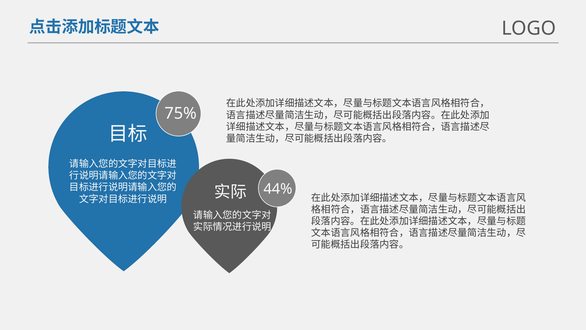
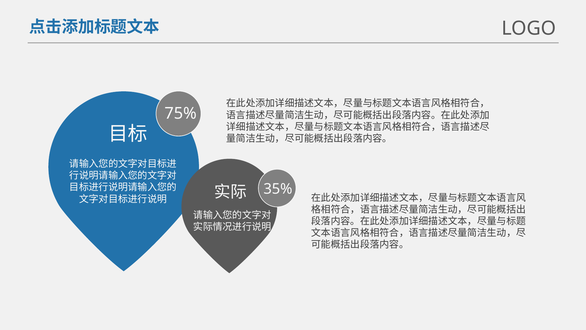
44%: 44% -> 35%
